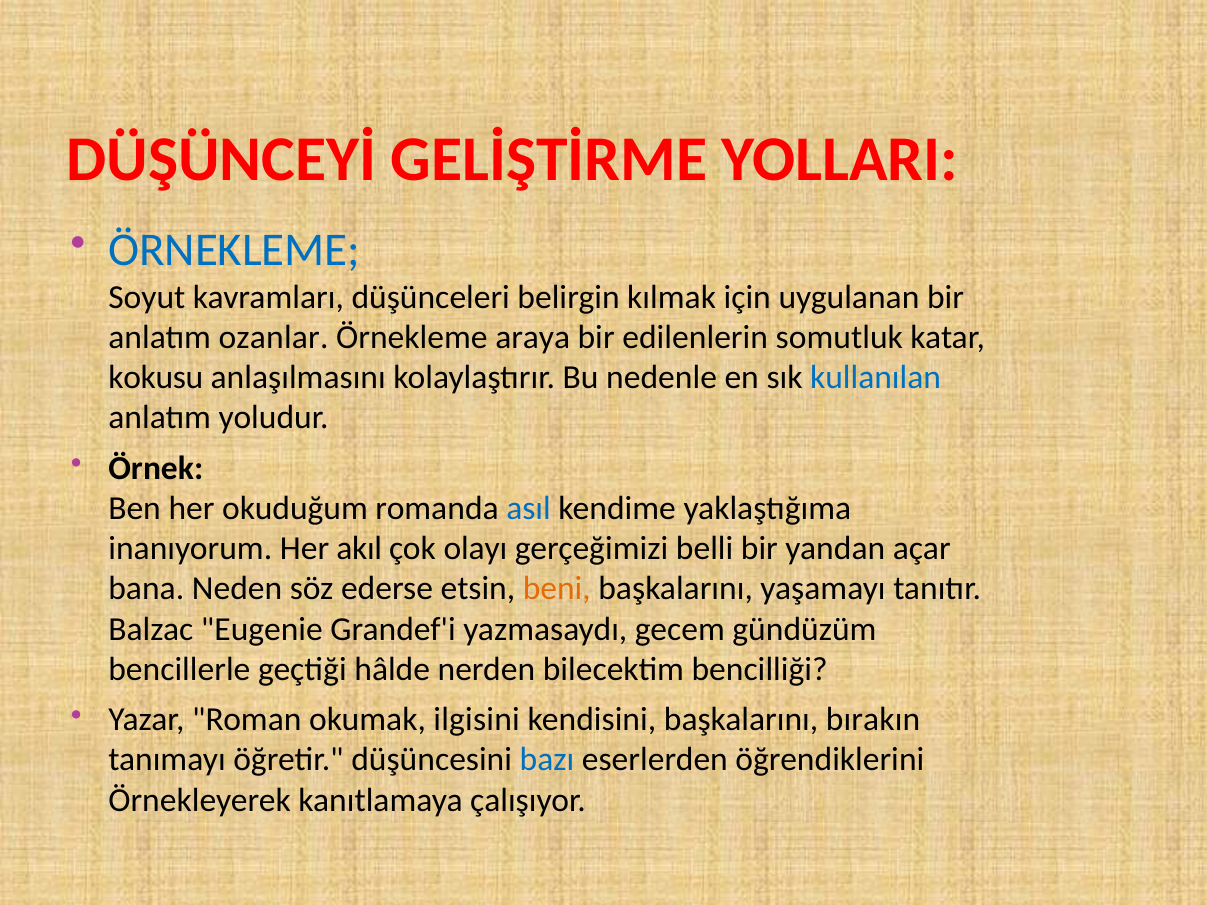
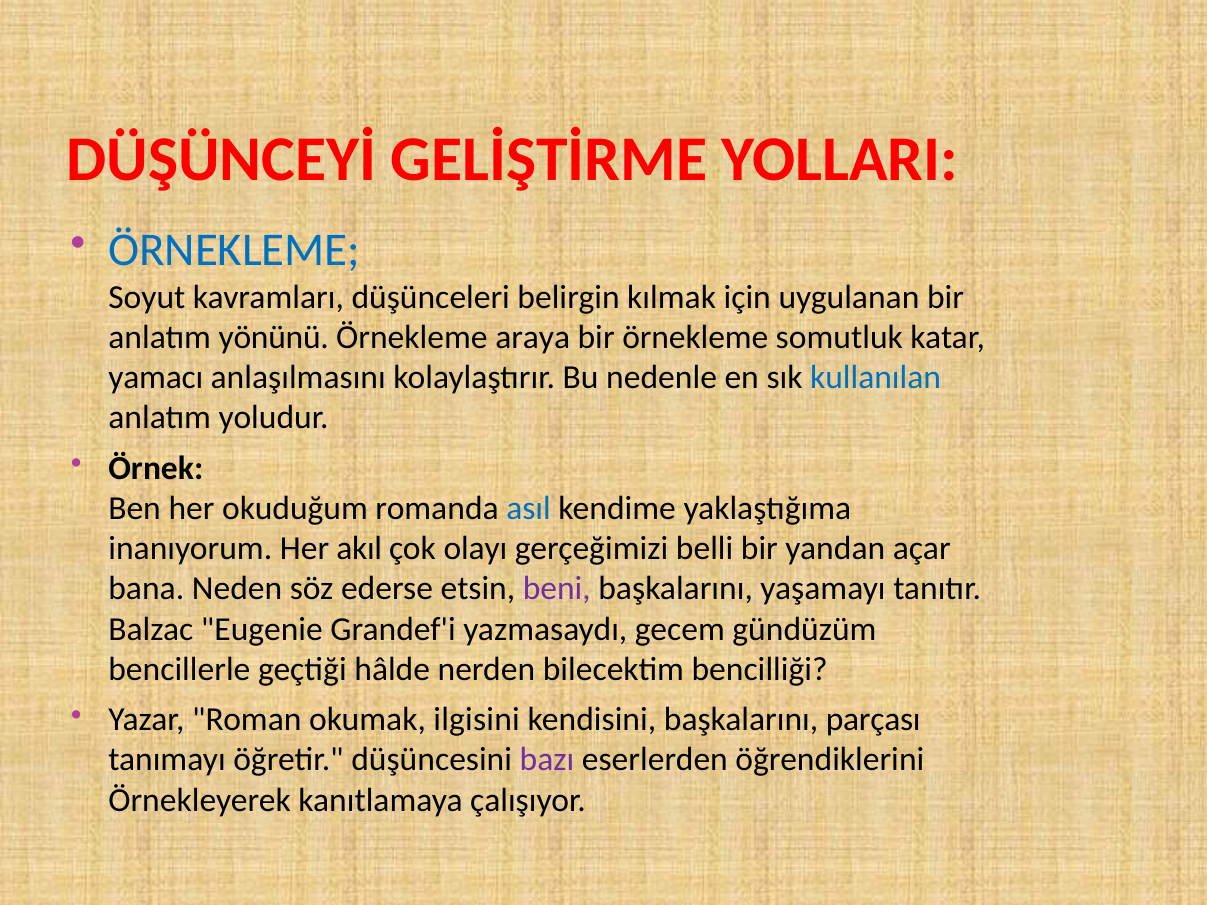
ozanlar: ozanlar -> yönünü
bir edilenlerin: edilenlerin -> örnekleme
kokusu: kokusu -> yamacı
beni colour: orange -> purple
bırakın: bırakın -> parçası
bazı colour: blue -> purple
